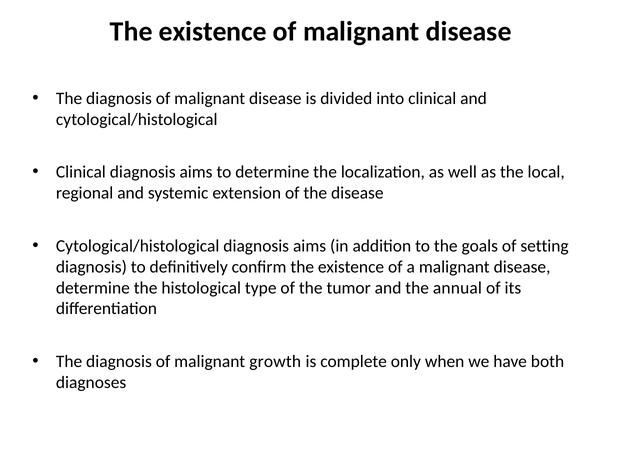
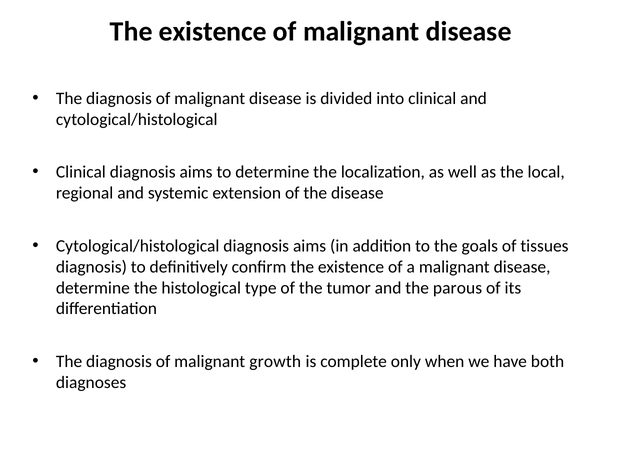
setting: setting -> tissues
annual: annual -> parous
